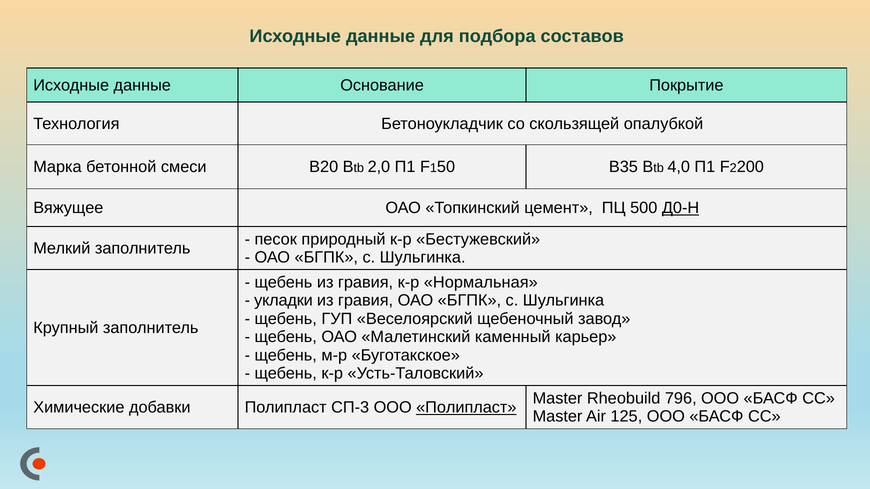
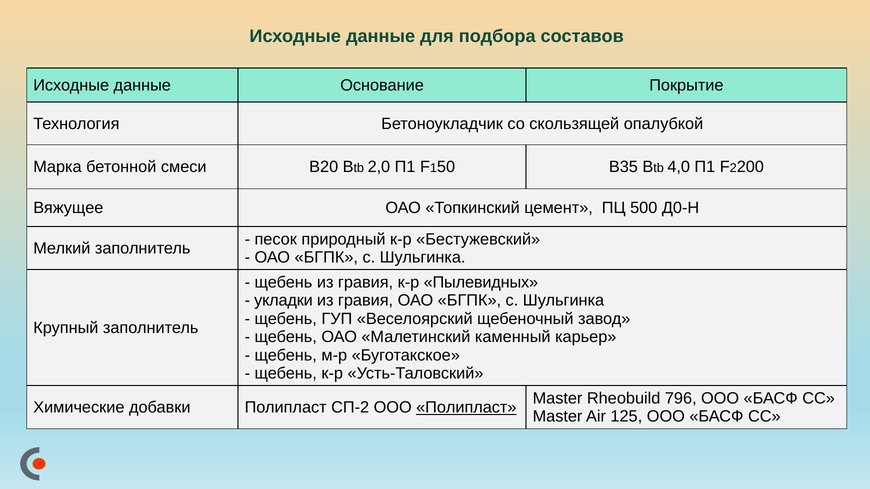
Д0-Н underline: present -> none
Нормальная: Нормальная -> Пылевидных
СП-3: СП-3 -> СП-2
